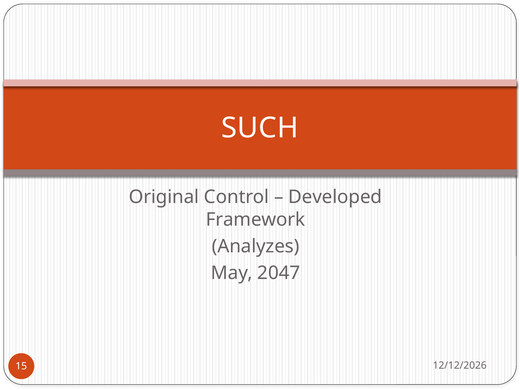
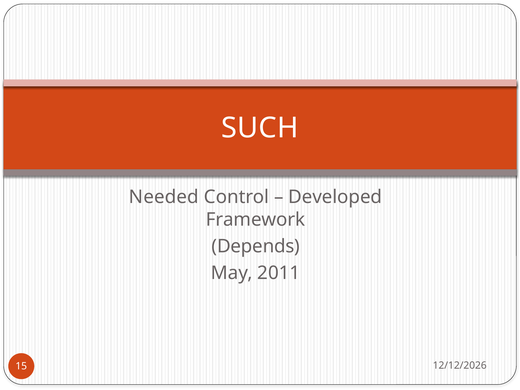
Original: Original -> Needed
Analyzes: Analyzes -> Depends
2047: 2047 -> 2011
